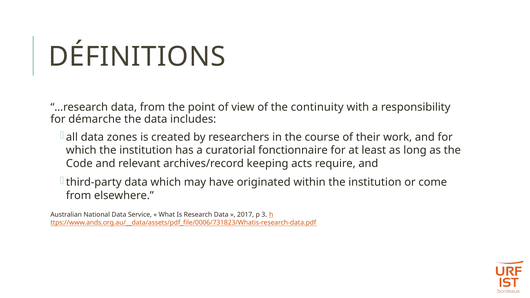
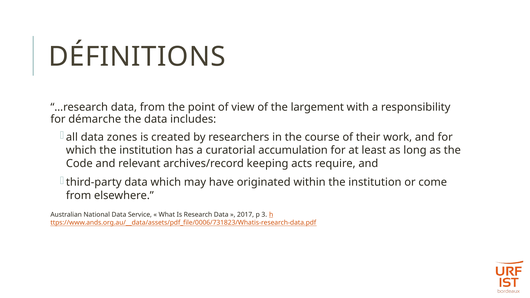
continuity: continuity -> largement
fonctionnaire: fonctionnaire -> accumulation
